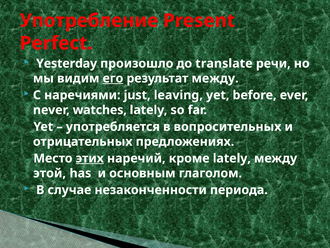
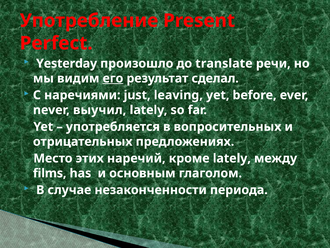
результат между: между -> сделал
watches: watches -> выучил
этих underline: present -> none
этой: этой -> films
